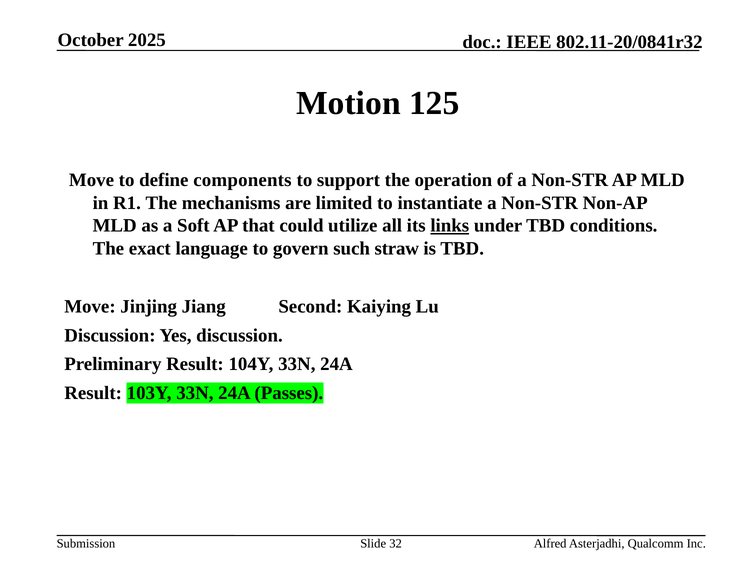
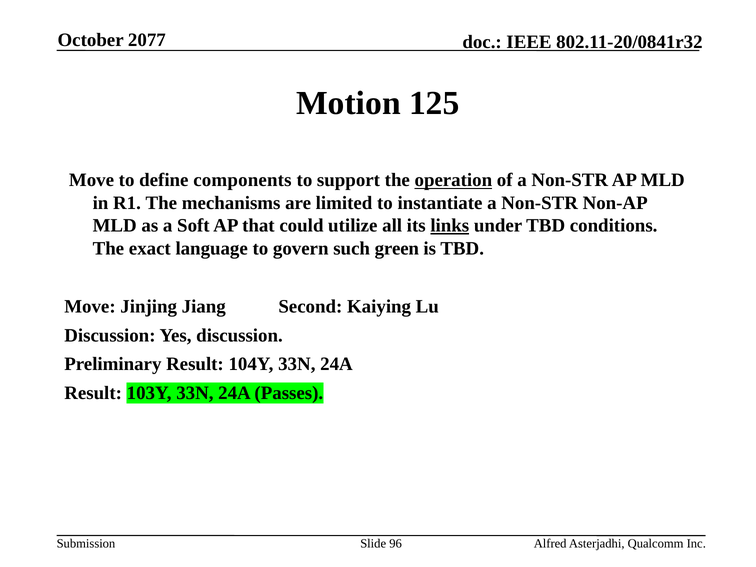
2025: 2025 -> 2077
operation underline: none -> present
straw: straw -> green
32: 32 -> 96
